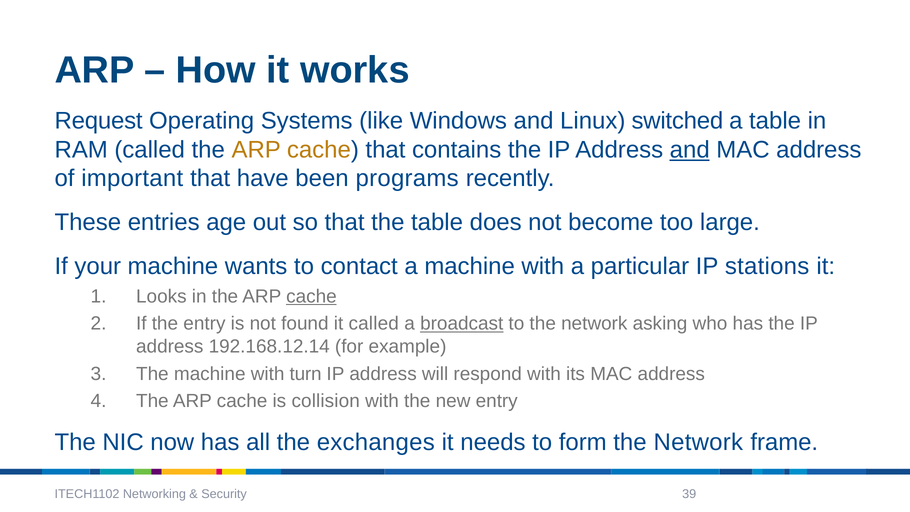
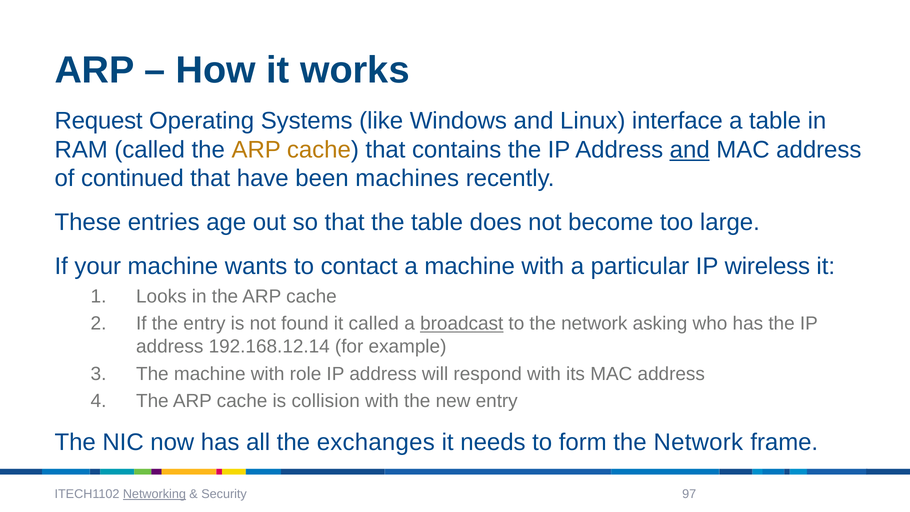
switched: switched -> interface
important: important -> continued
programs: programs -> machines
stations: stations -> wireless
cache at (311, 296) underline: present -> none
turn: turn -> role
Networking underline: none -> present
39: 39 -> 97
